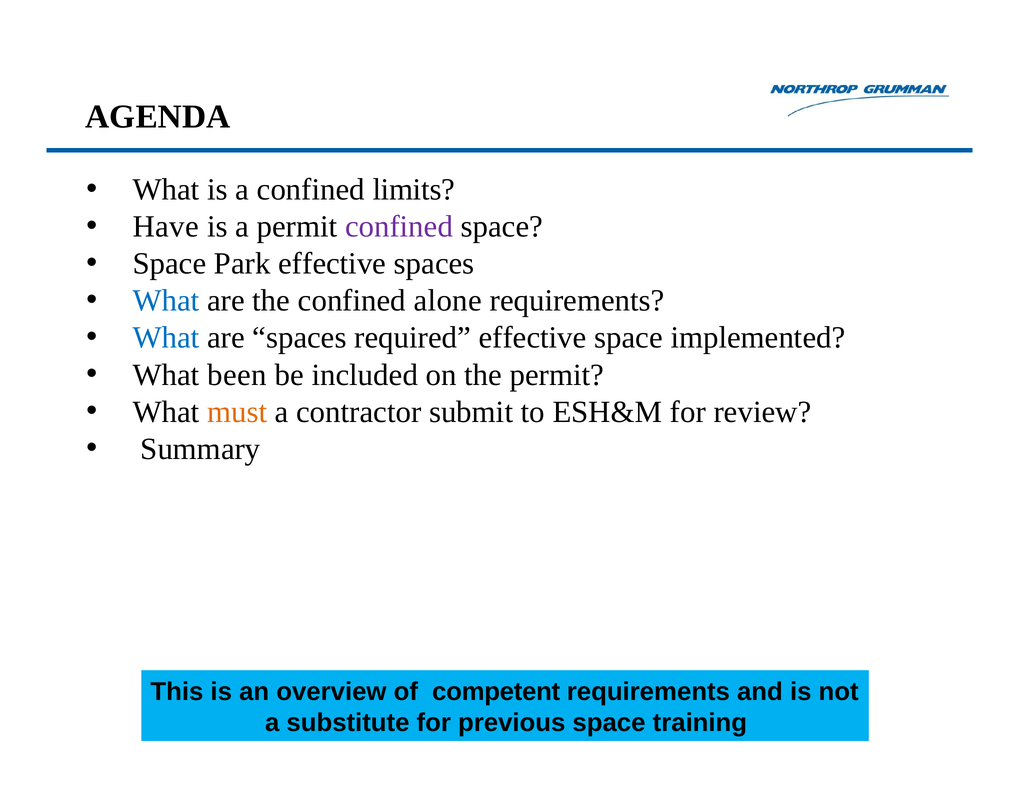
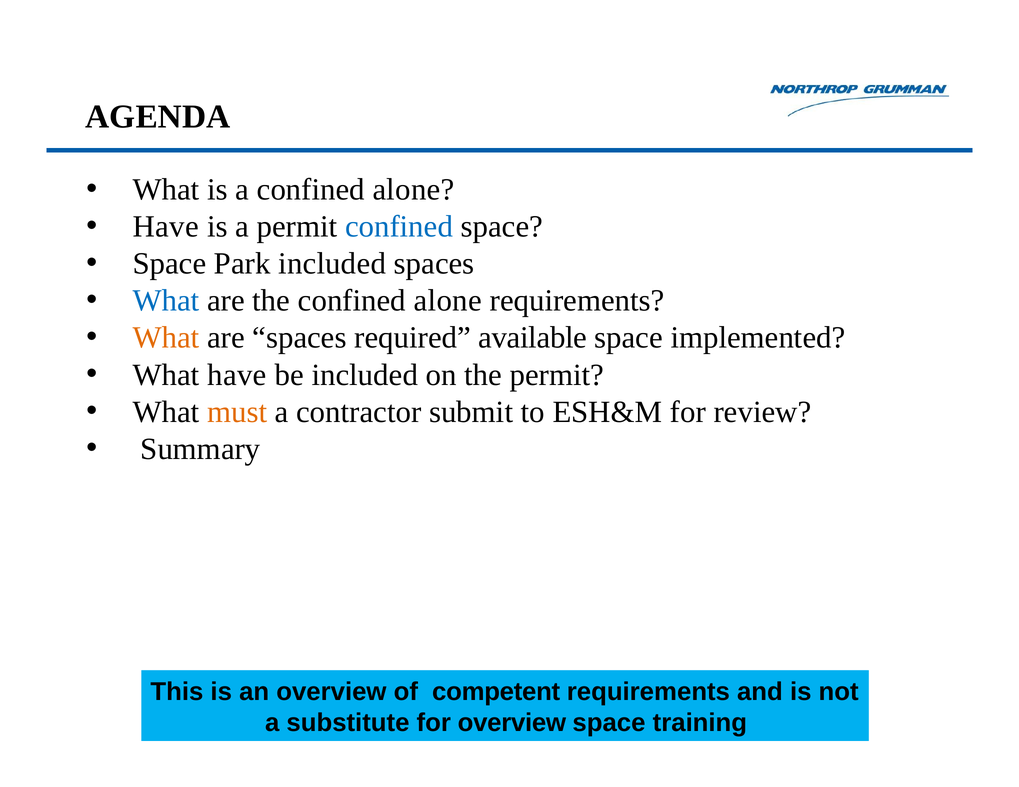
a confined limits: limits -> alone
confined at (399, 227) colour: purple -> blue
Park effective: effective -> included
What at (166, 338) colour: blue -> orange
required effective: effective -> available
What been: been -> have
for previous: previous -> overview
